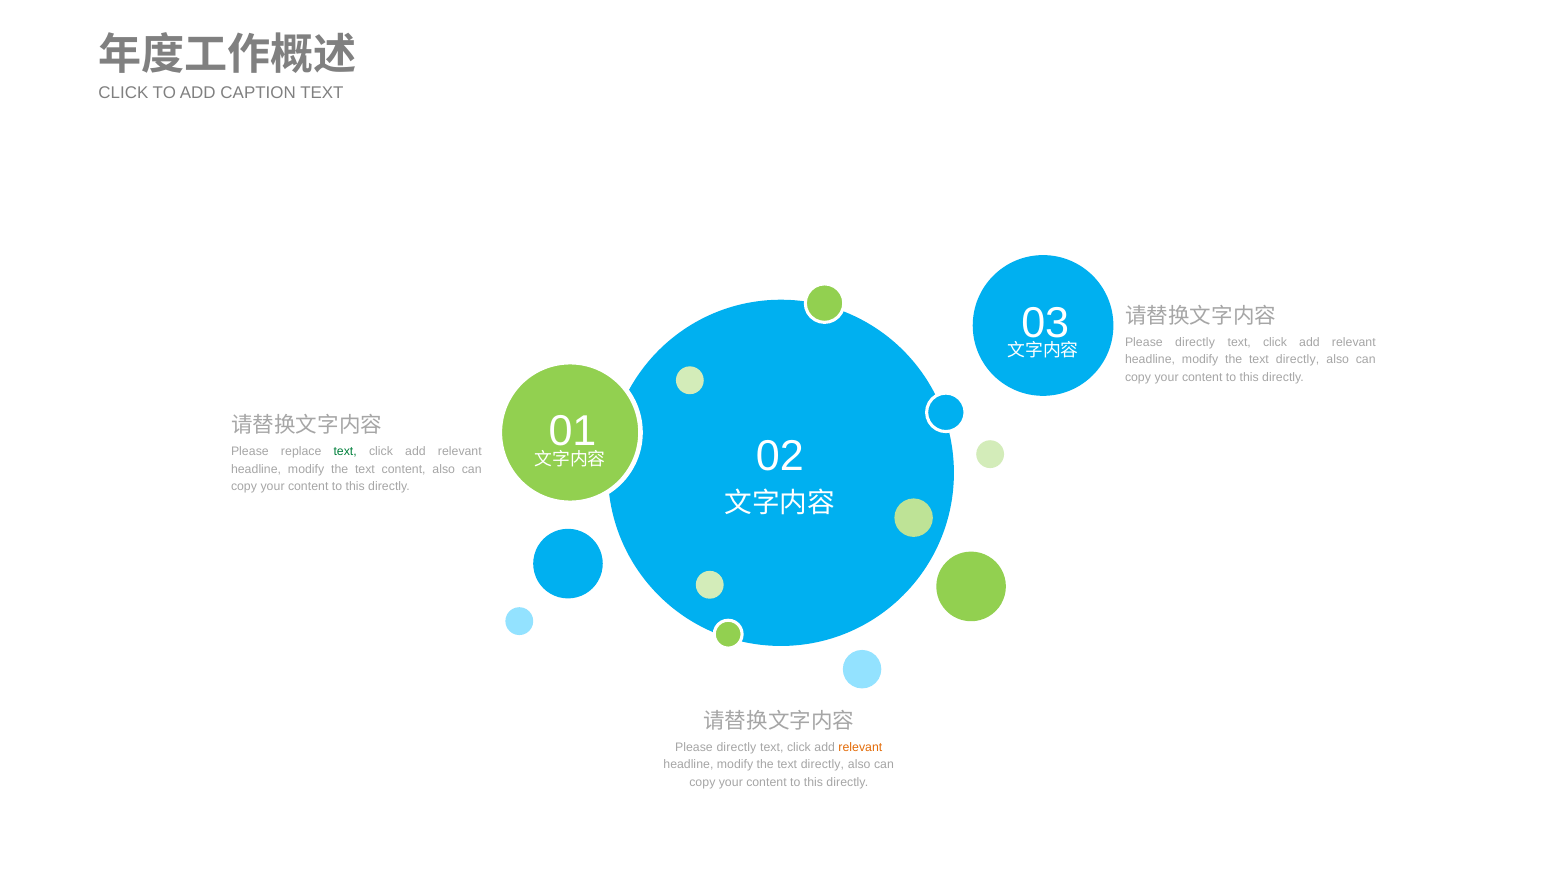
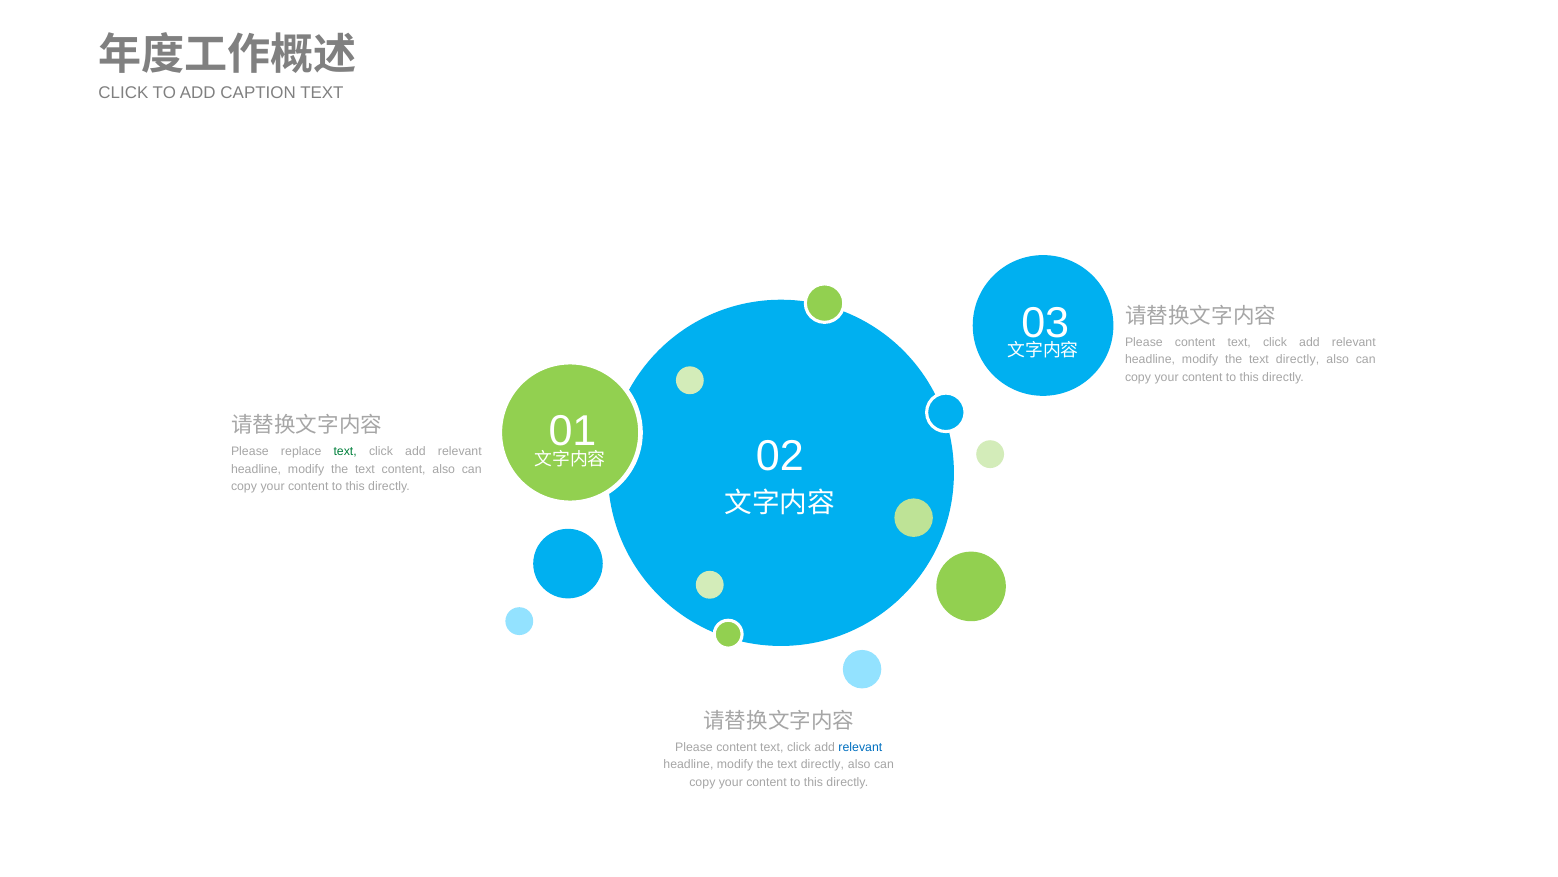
directly at (1195, 342): directly -> content
directly at (736, 746): directly -> content
relevant at (860, 746) colour: orange -> blue
